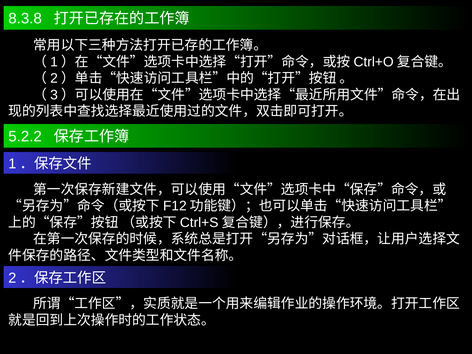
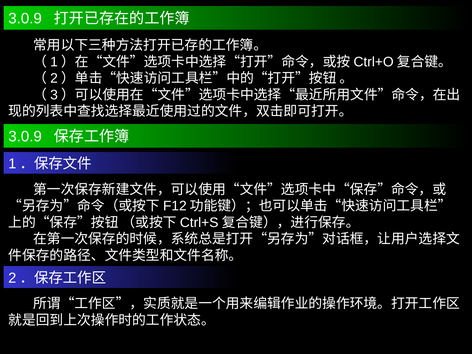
8.3.8 at (25, 18): 8.3.8 -> 3.0.9
5.2.2 at (25, 136): 5.2.2 -> 3.0.9
